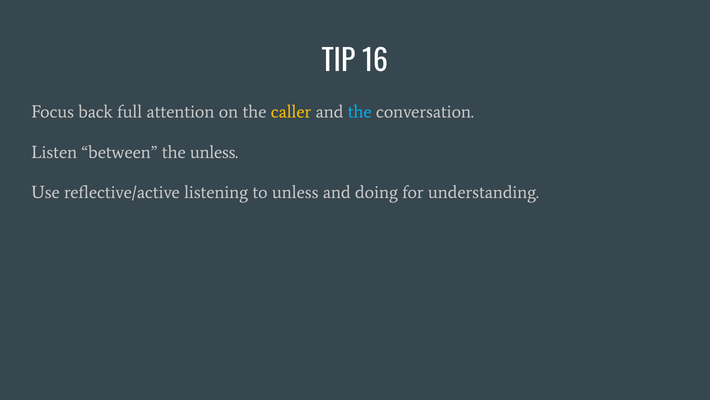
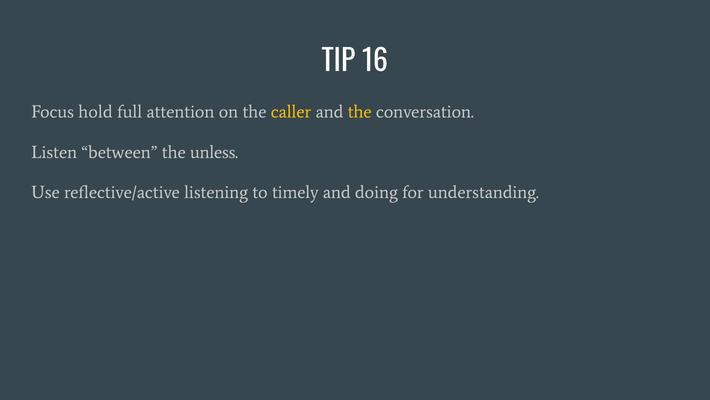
back: back -> hold
the at (360, 112) colour: light blue -> yellow
to unless: unless -> timely
